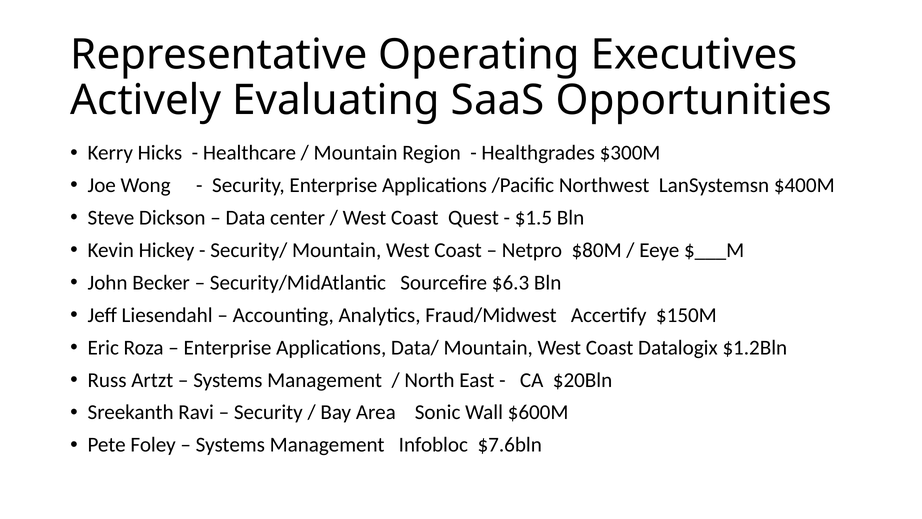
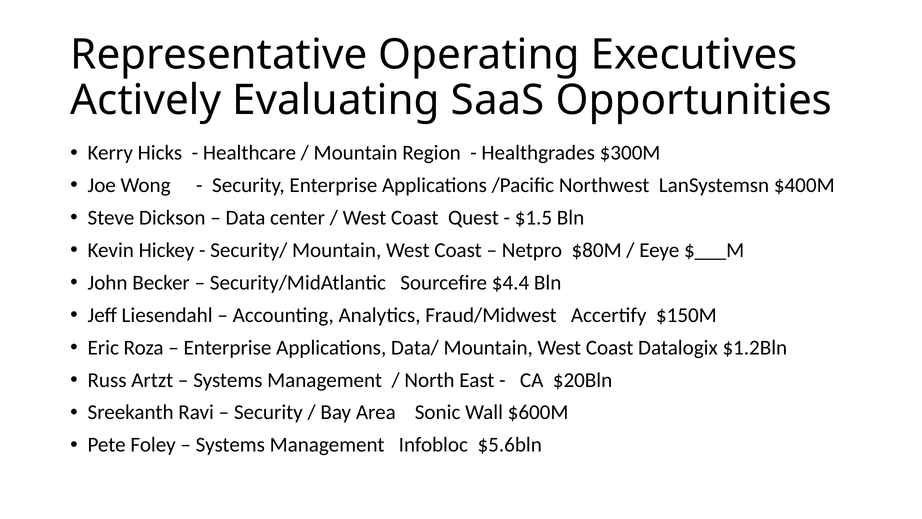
$6.3: $6.3 -> $4.4
$7.6bln: $7.6bln -> $5.6bln
